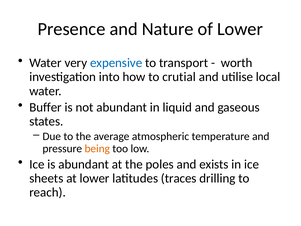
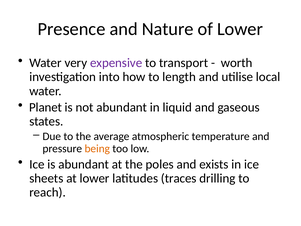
expensive colour: blue -> purple
crutial: crutial -> length
Buffer: Buffer -> Planet
